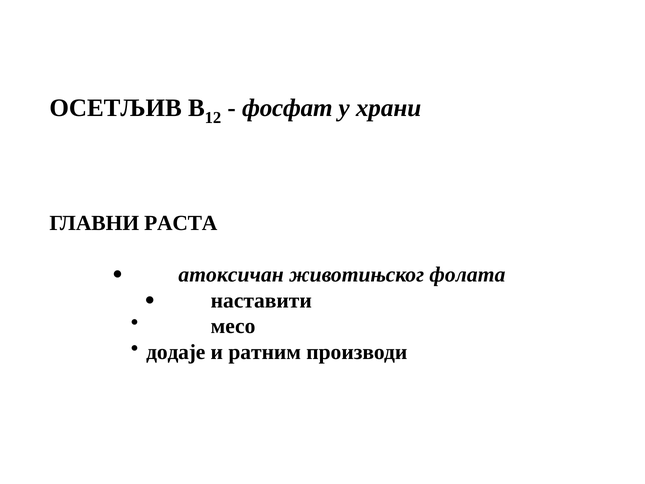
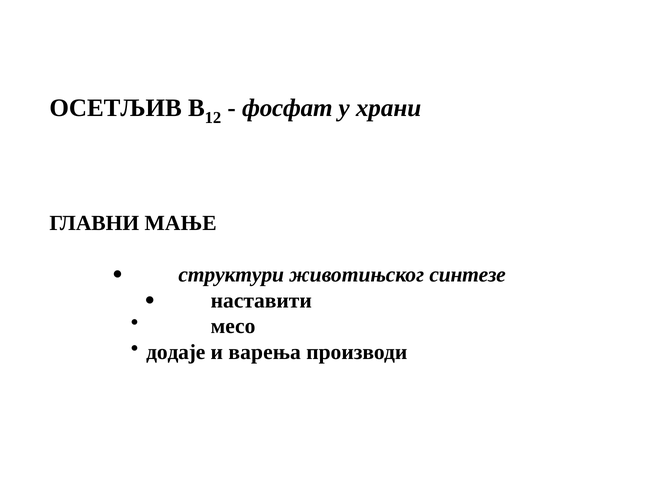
РАСТА: РАСТА -> МАЊЕ
атоксичан: атоксичан -> структури
фолата: фолата -> синтезе
ратним: ратним -> варења
